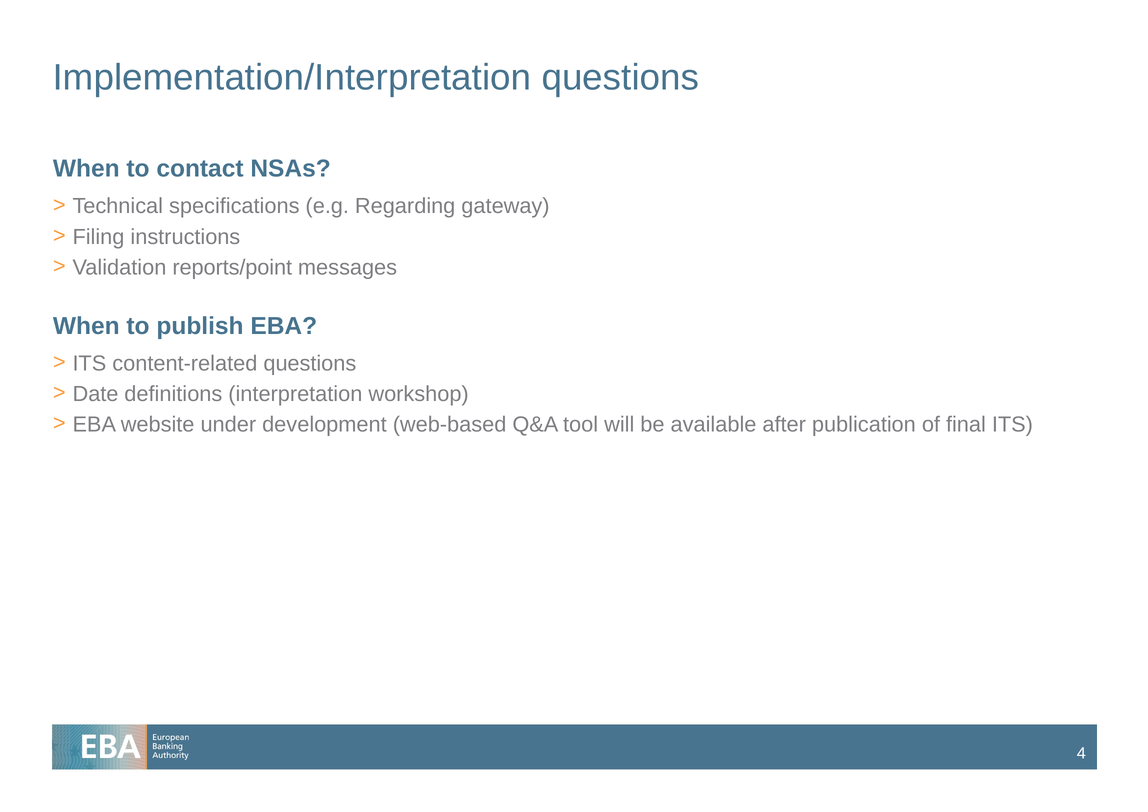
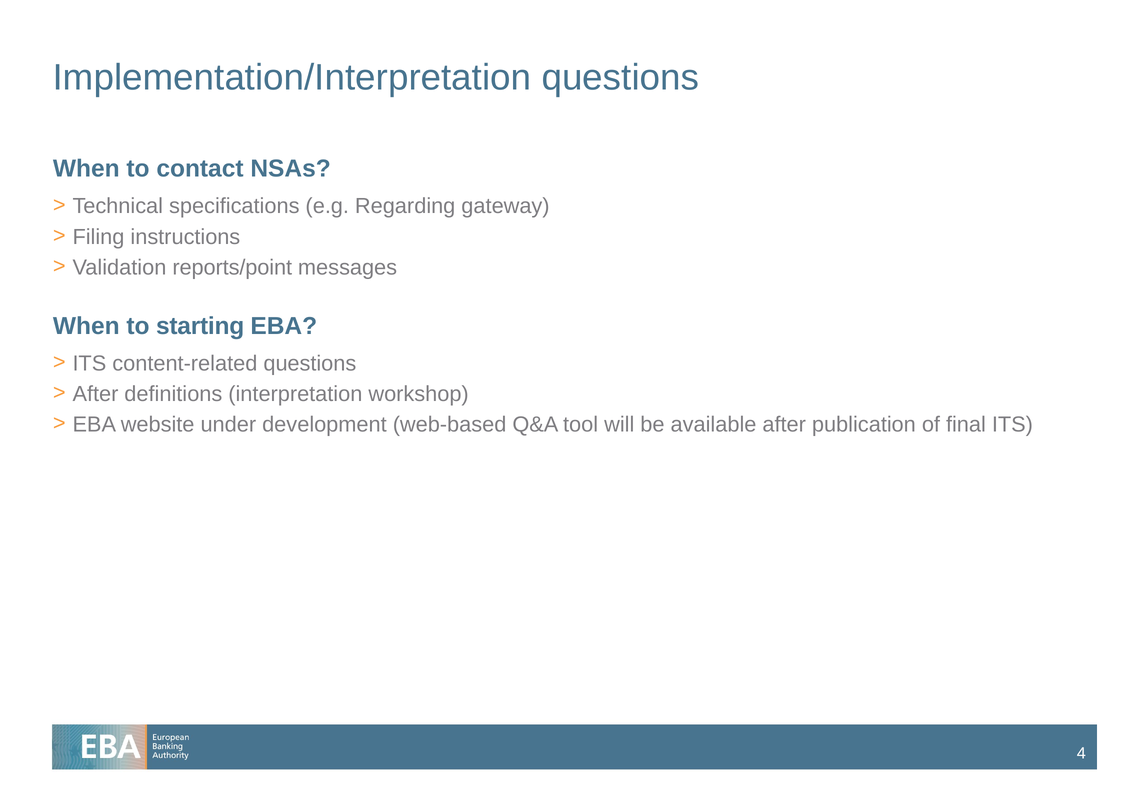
publish: publish -> starting
Date at (95, 394): Date -> After
